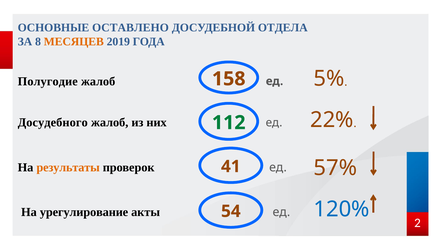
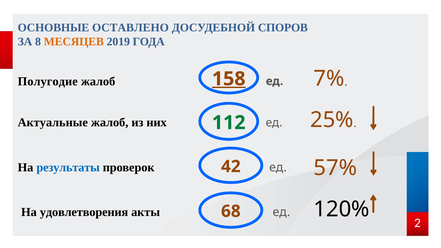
ОТДЕЛА: ОТДЕЛА -> СПОРОВ
158 underline: none -> present
5%: 5% -> 7%
Досудебного: Досудебного -> Актуальные
22%: 22% -> 25%
результаты colour: orange -> blue
41: 41 -> 42
урегулирование: урегулирование -> удовлетворения
54: 54 -> 68
120% colour: blue -> black
